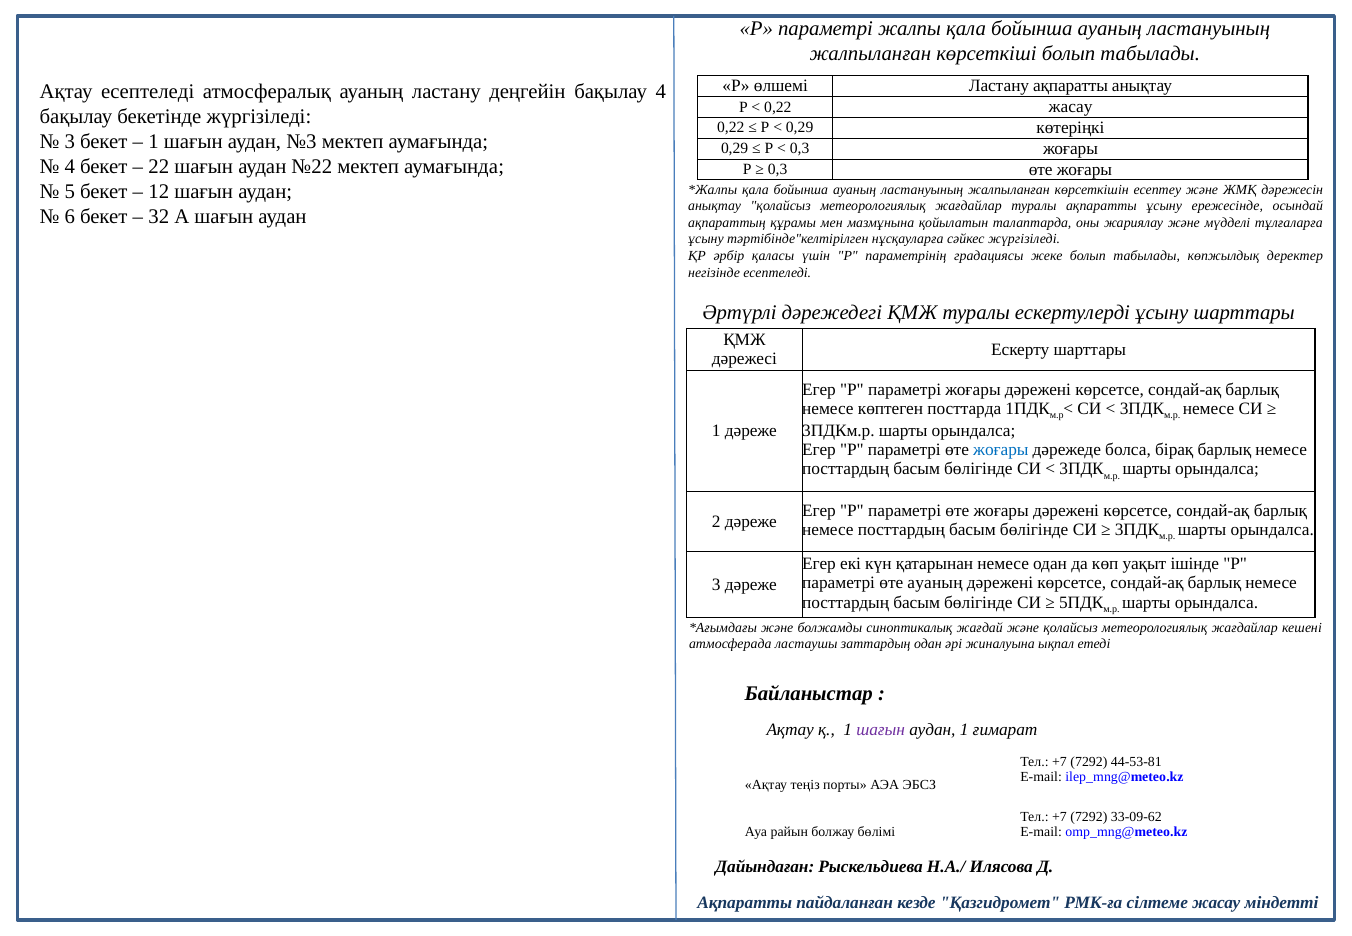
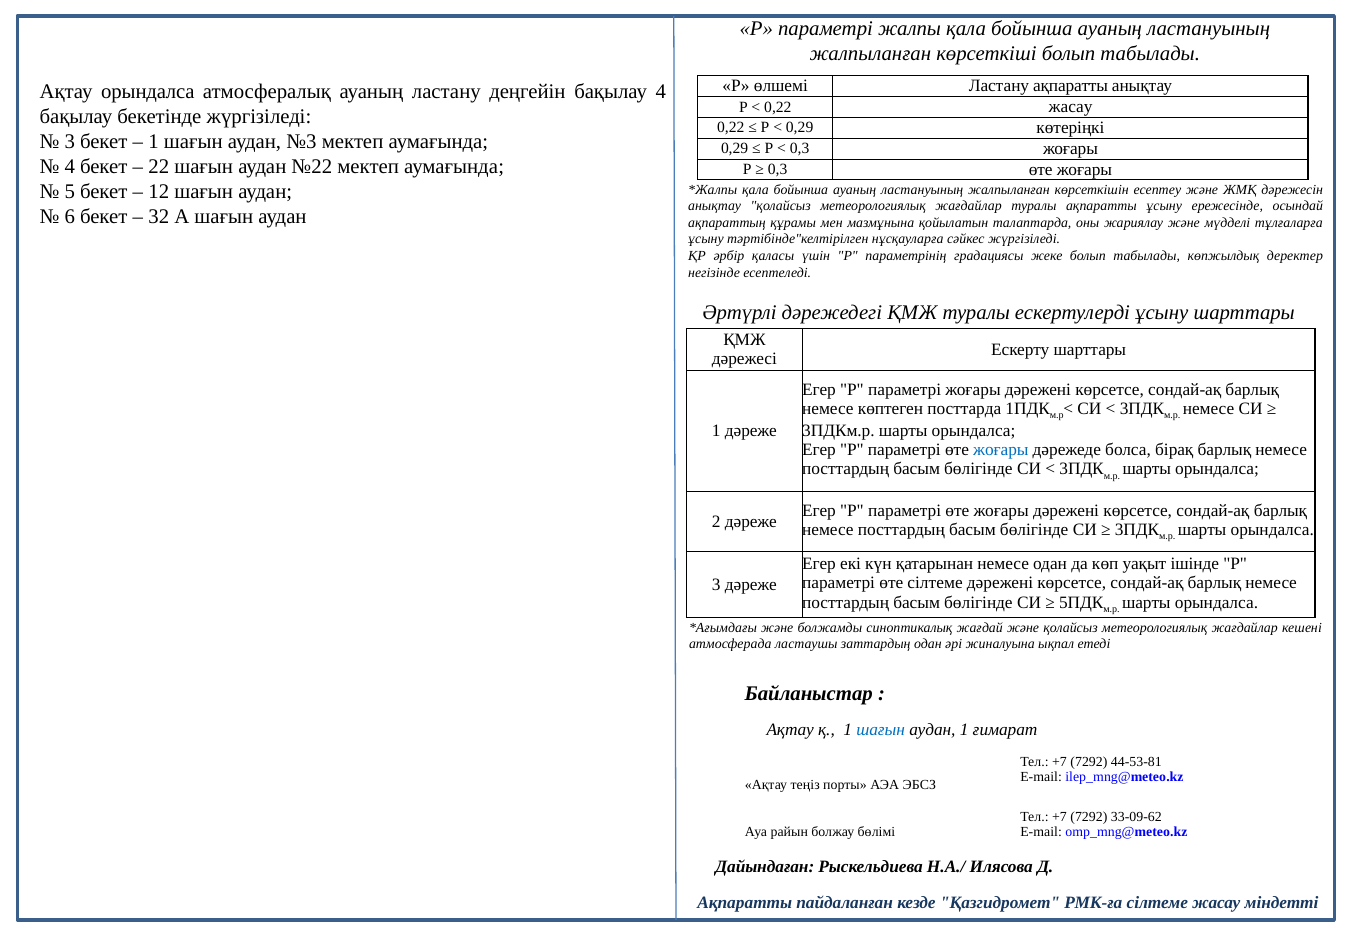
Ақтау есептеледі: есептеледі -> орындалса
өте ауаның: ауаның -> сілтеме
шағын at (881, 730) colour: purple -> blue
